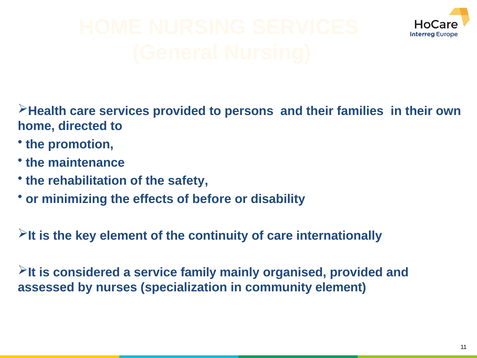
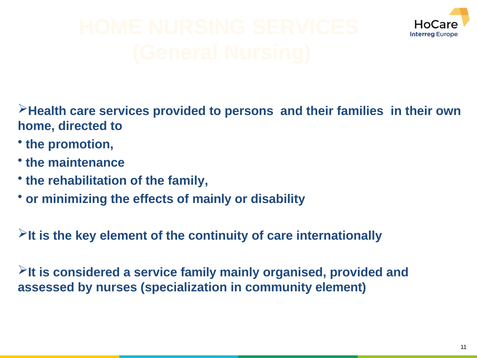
the safety: safety -> family
of before: before -> mainly
